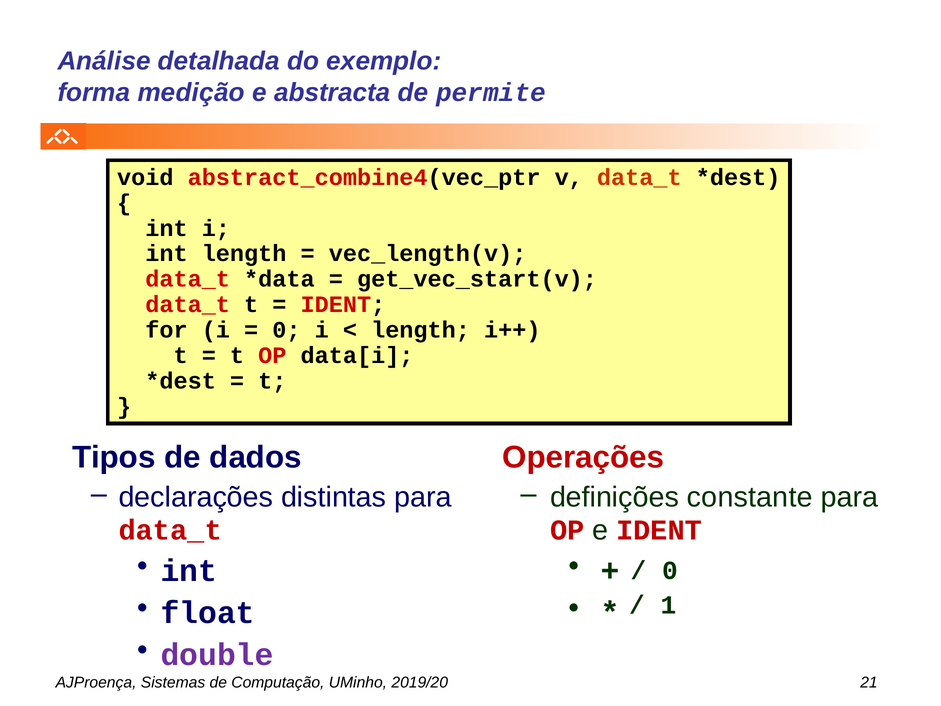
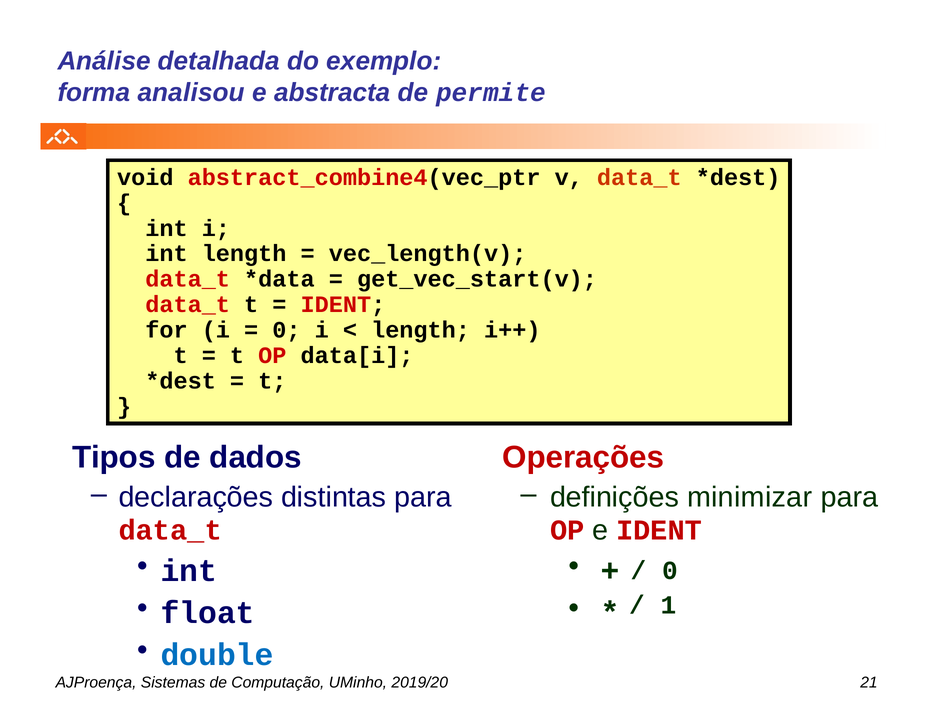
medição: medição -> analisou
constante: constante -> minimizar
double colour: purple -> blue
